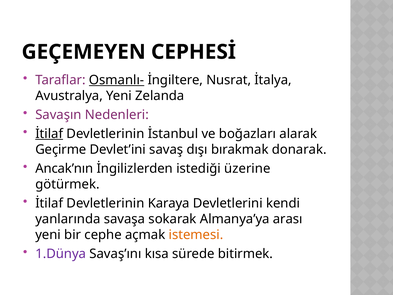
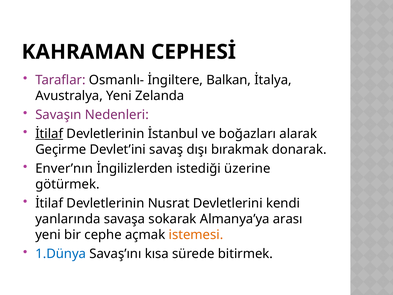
GEÇEMEYEN: GEÇEMEYEN -> KAHRAMAN
Osmanlı- underline: present -> none
Nusrat: Nusrat -> Balkan
Ancak’nın: Ancak’nın -> Enver’nın
Karaya: Karaya -> Nusrat
1.Dünya colour: purple -> blue
